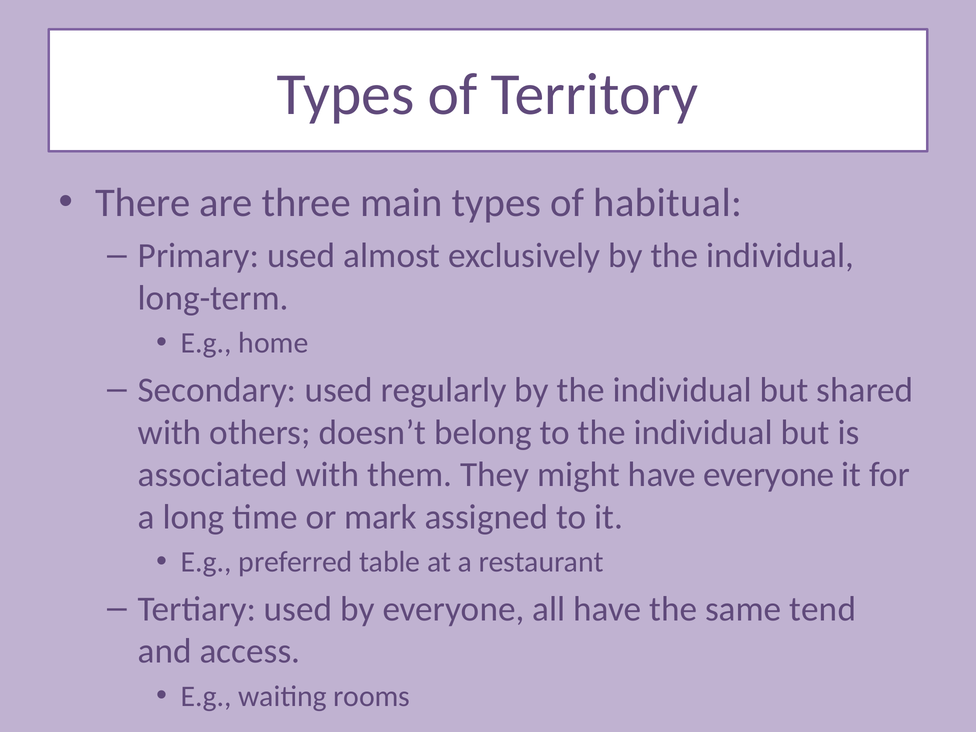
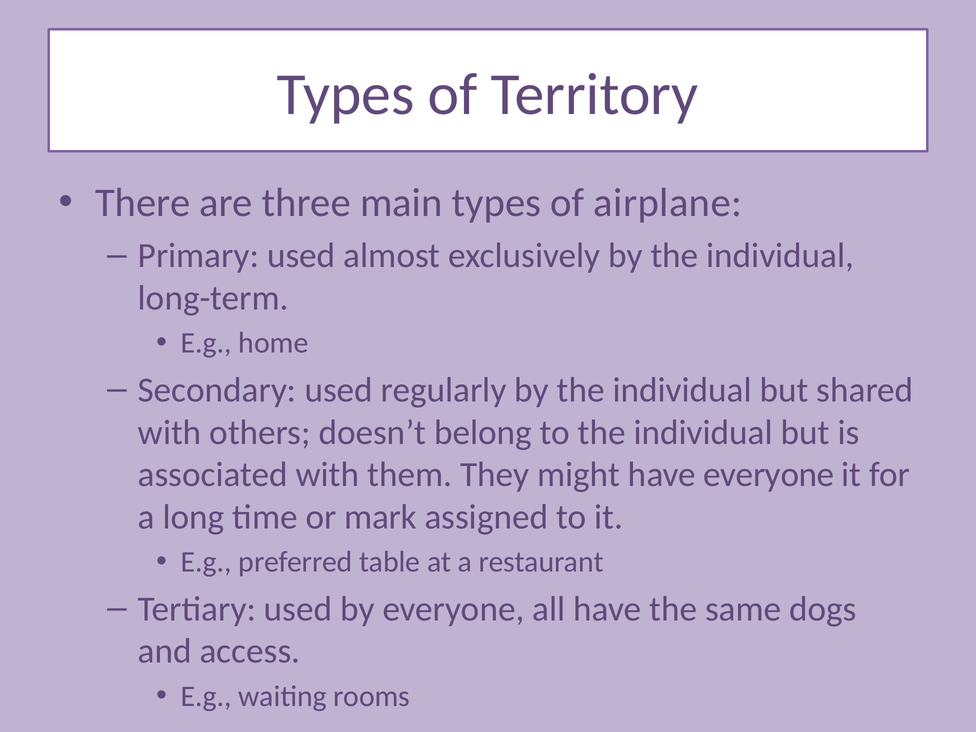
habitual: habitual -> airplane
tend: tend -> dogs
